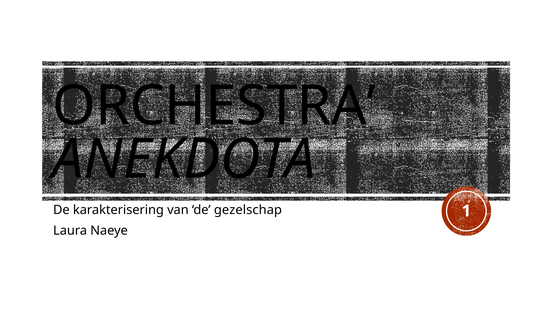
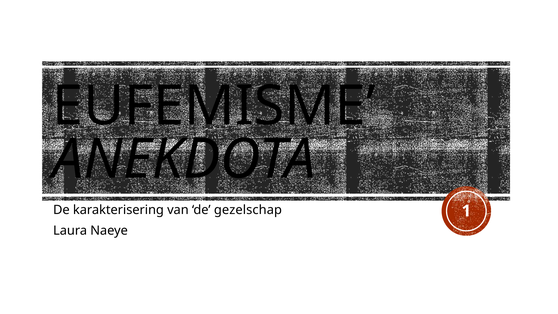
ORCHESTRA: ORCHESTRA -> EUFEMISME
